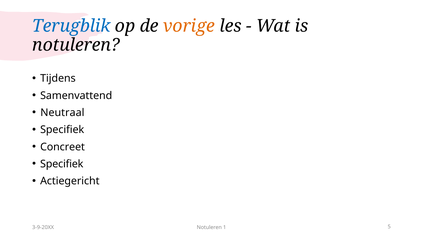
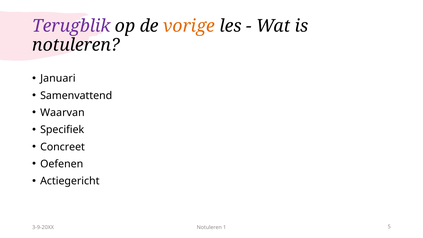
Terugblik colour: blue -> purple
Tijdens: Tijdens -> Januari
Neutraal: Neutraal -> Waarvan
Specifiek at (62, 164): Specifiek -> Oefenen
